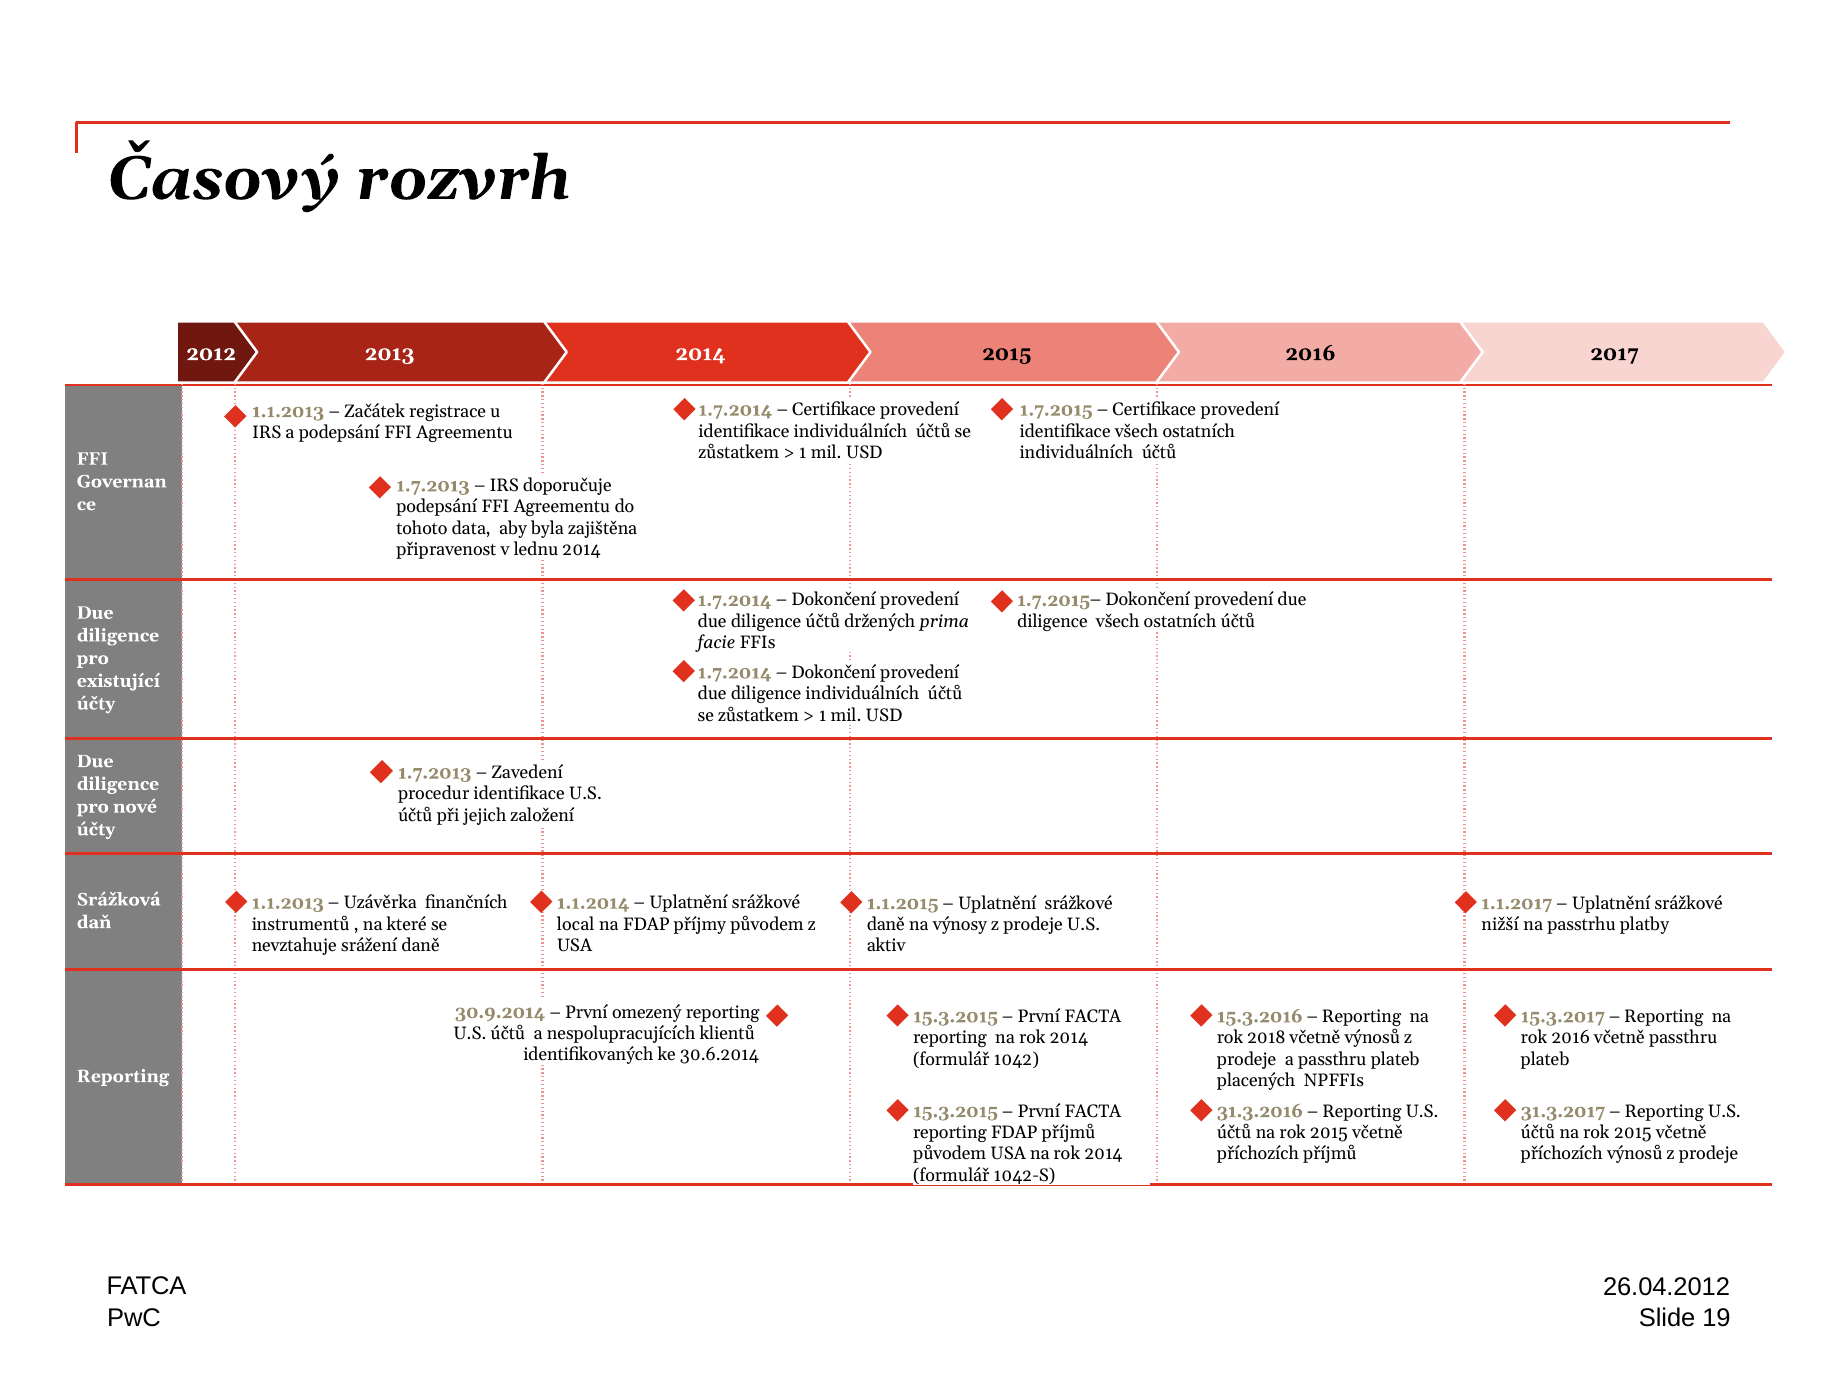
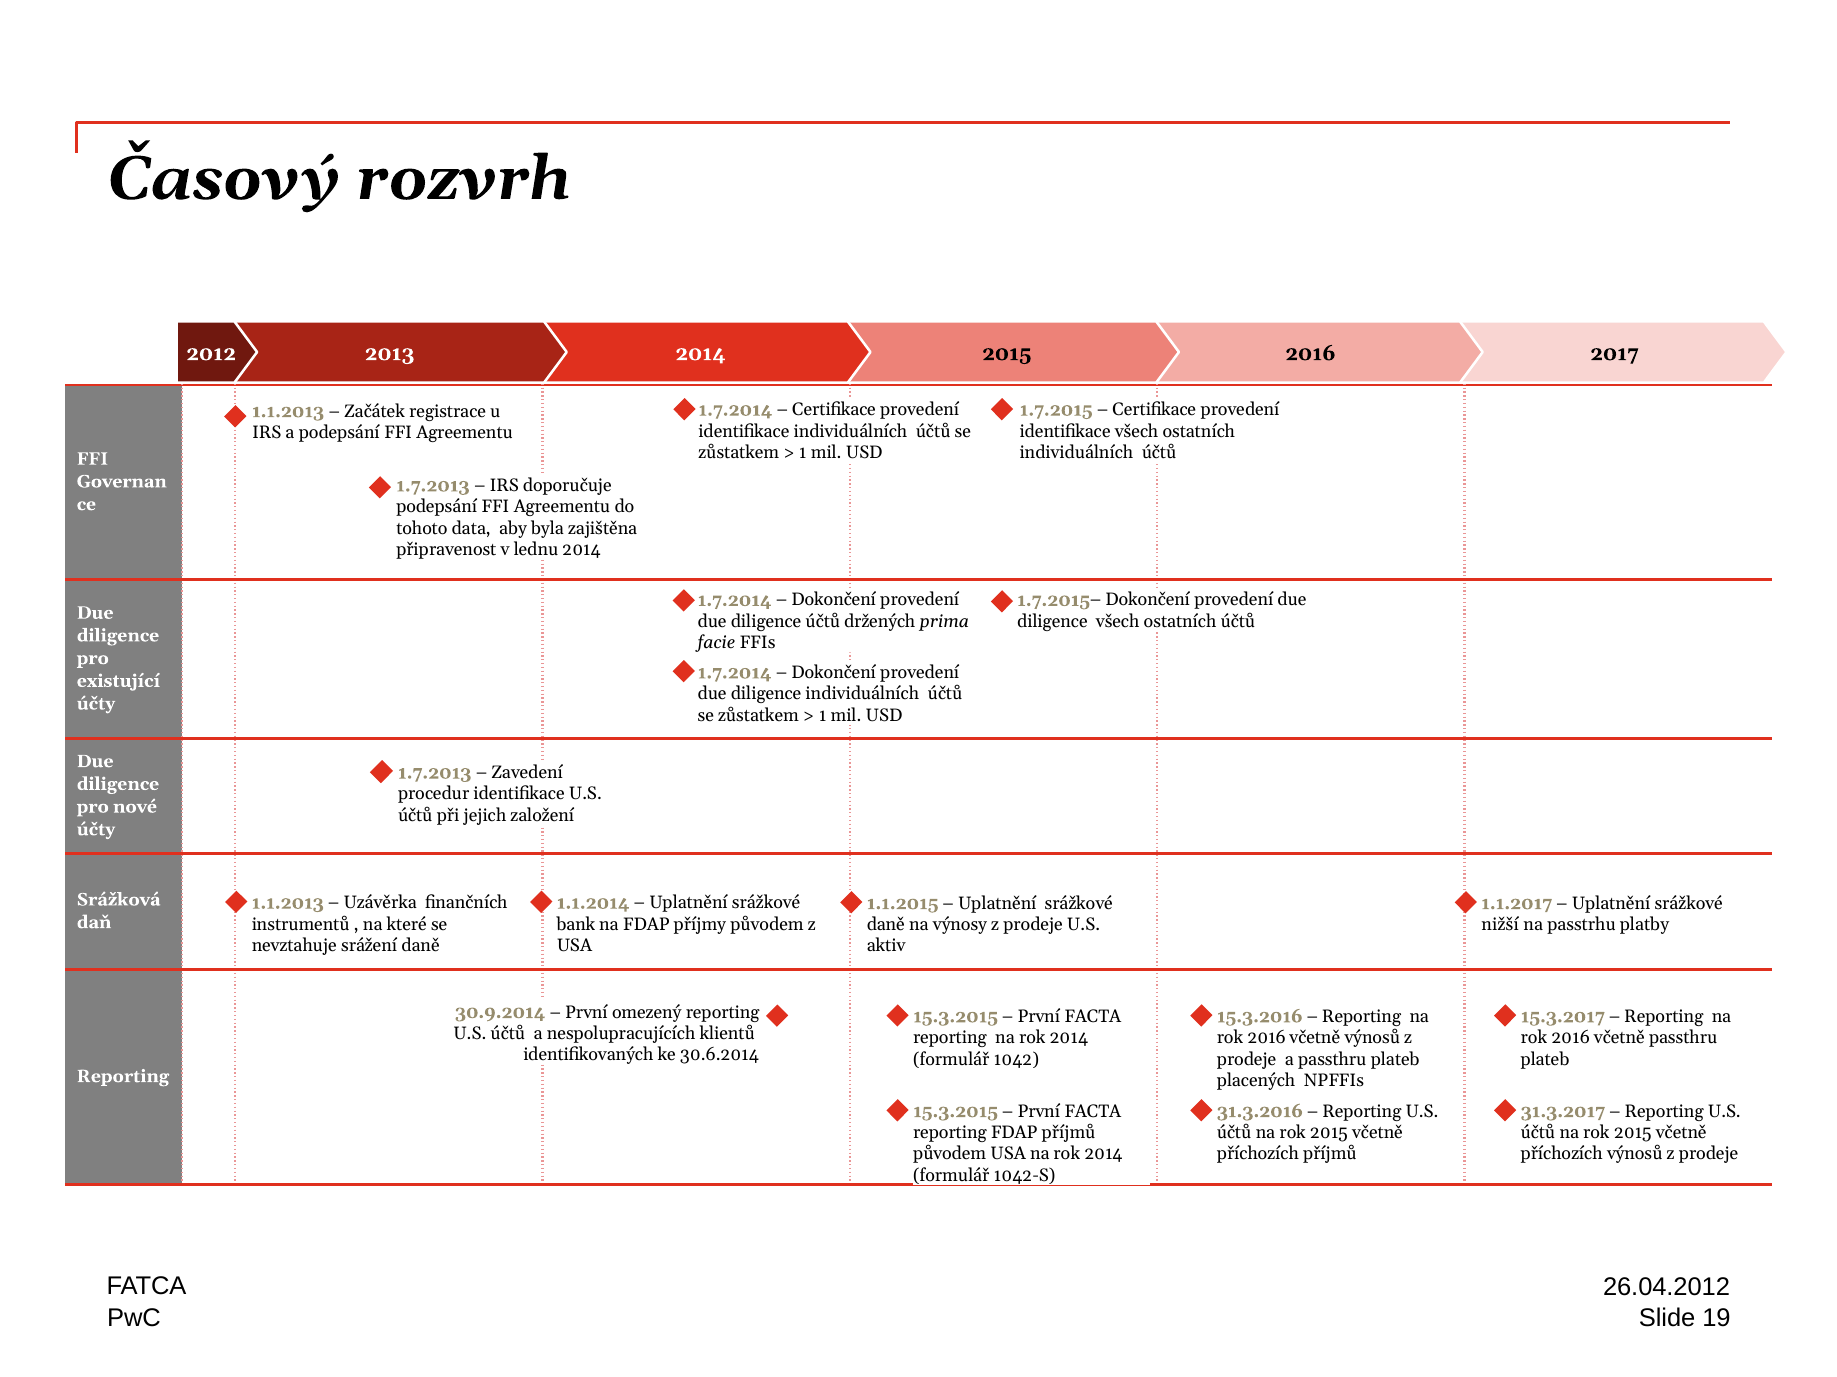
local: local -> bank
2018 at (1267, 1038): 2018 -> 2016
